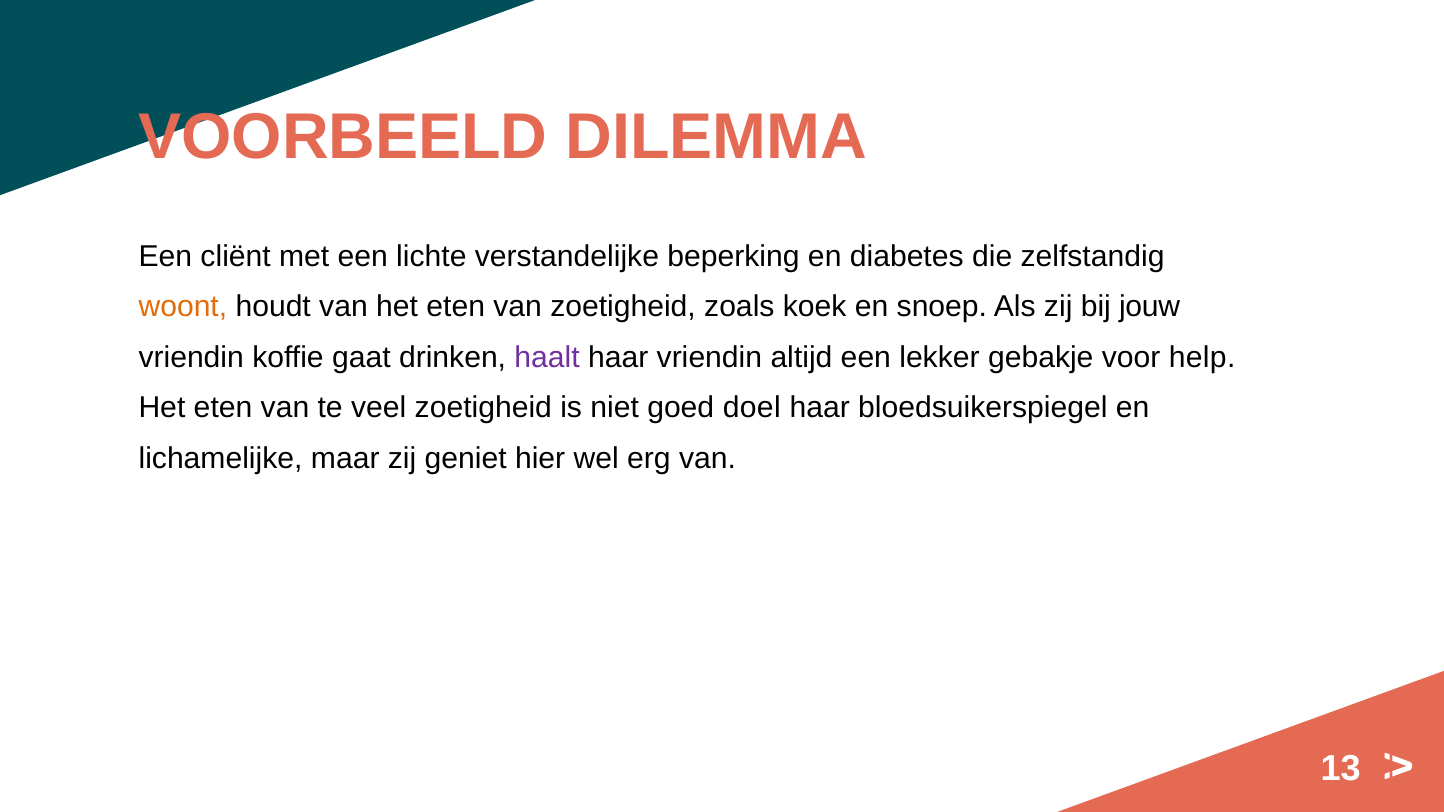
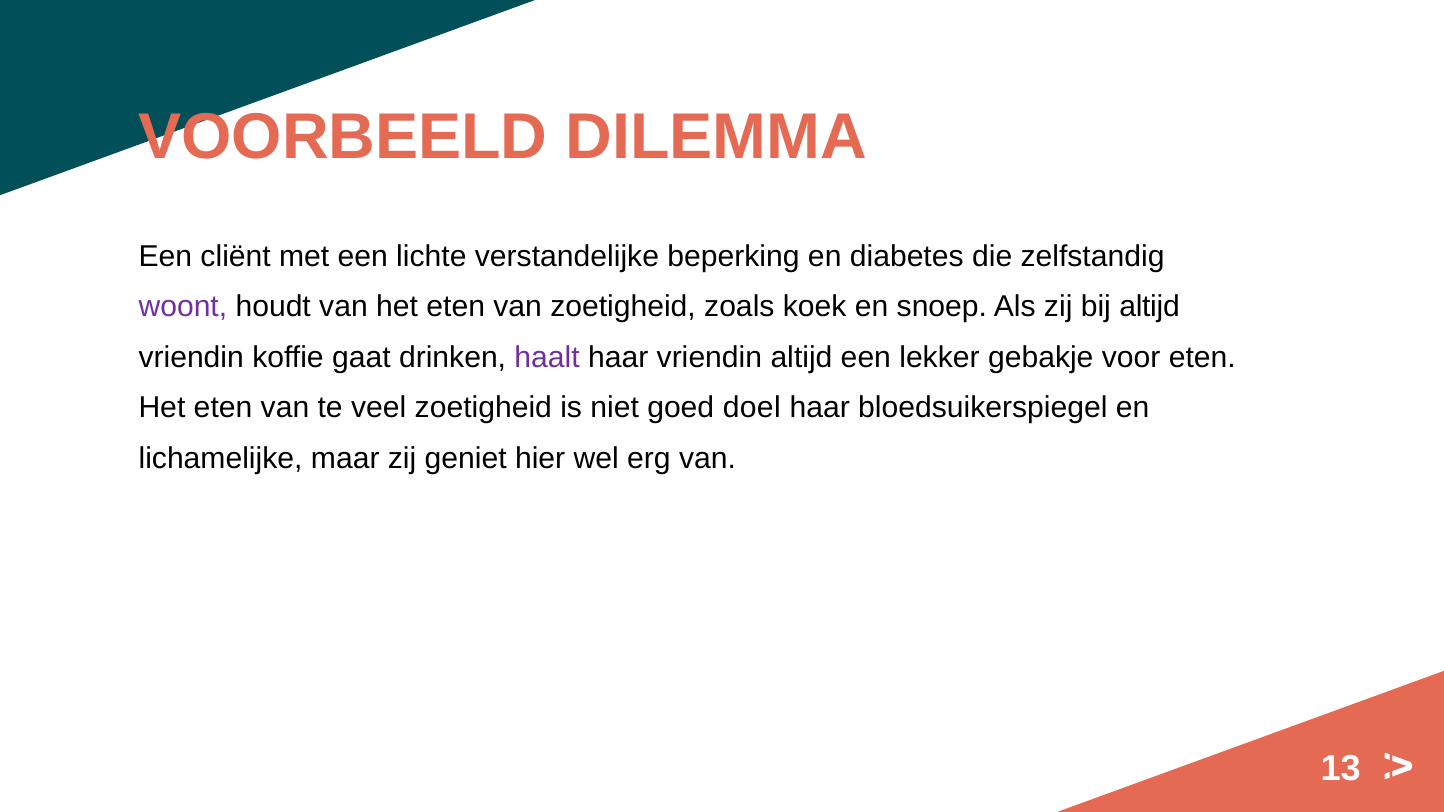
woont colour: orange -> purple
bij jouw: jouw -> altijd
voor help: help -> eten
